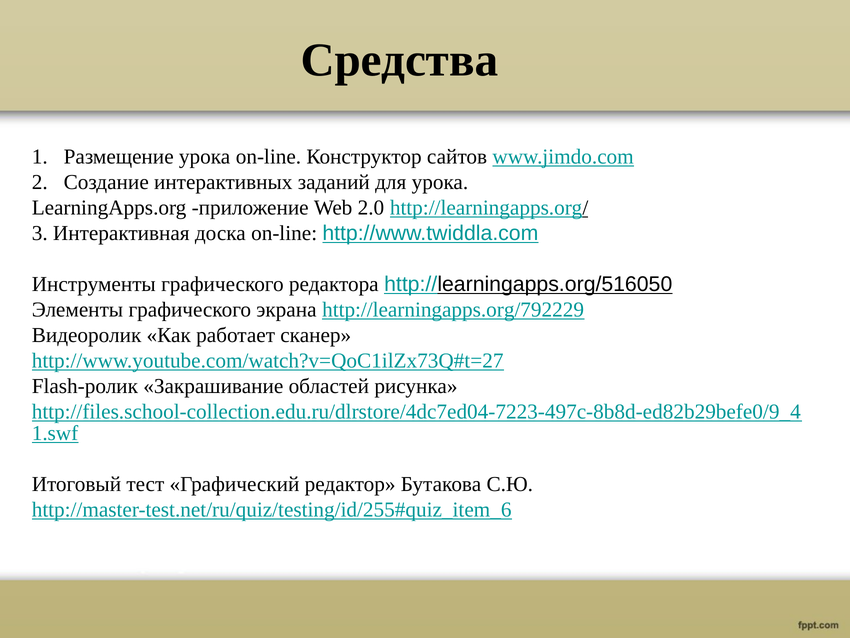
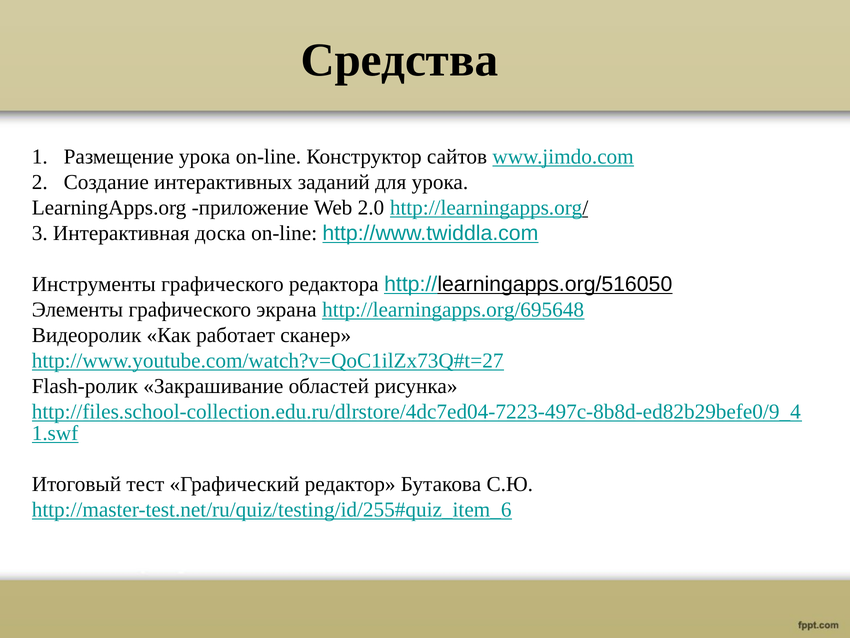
http://learningapps.org/792229: http://learningapps.org/792229 -> http://learningapps.org/695648
